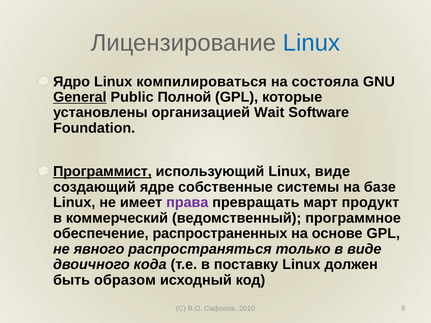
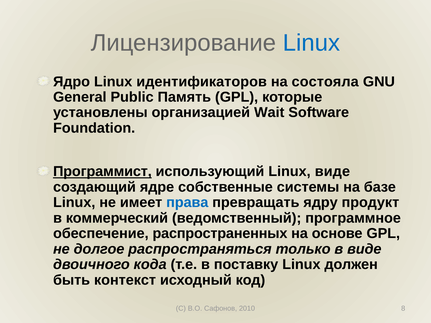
компилироваться: компилироваться -> идентификаторов
General underline: present -> none
Полной: Полной -> Память
права colour: purple -> blue
март: март -> ядру
явного: явного -> долгое
образом: образом -> контекст
